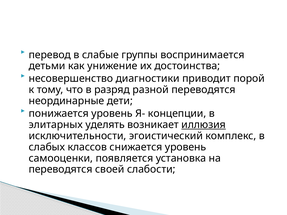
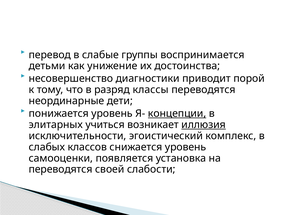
разной: разной -> классы
концепции underline: none -> present
уделять: уделять -> учиться
